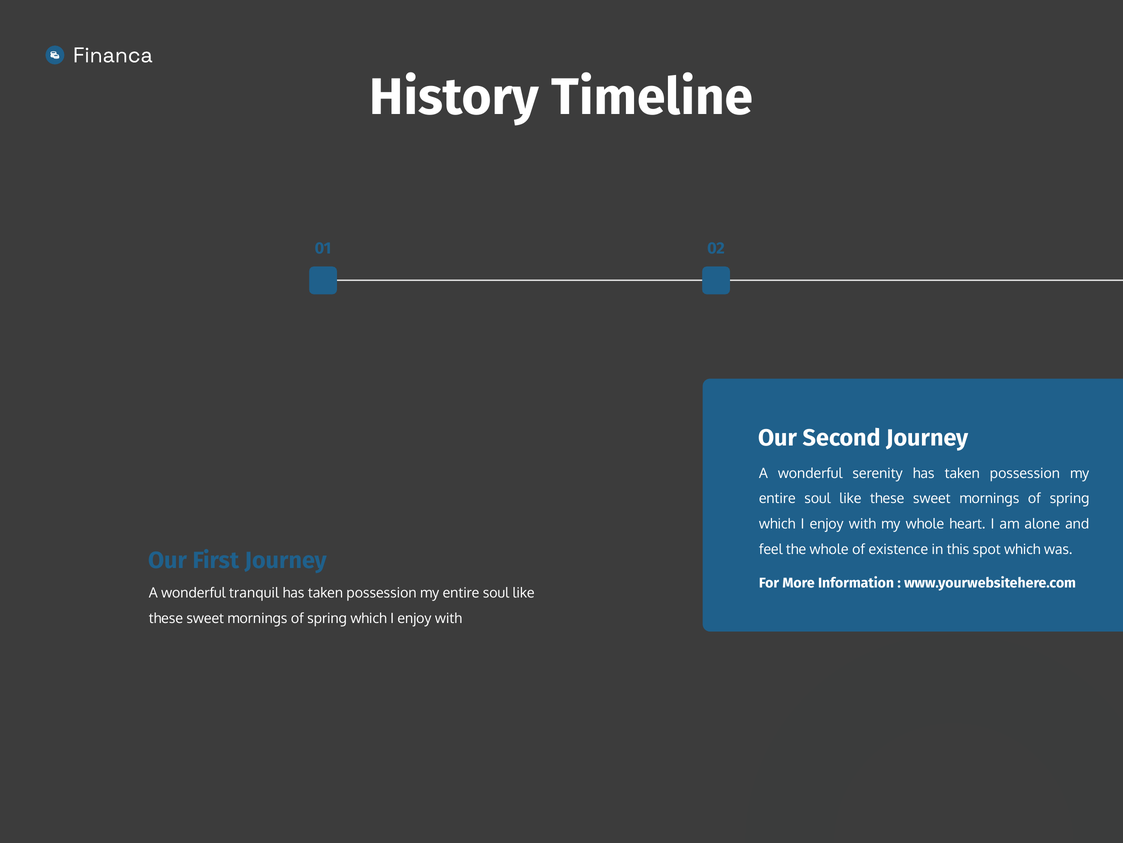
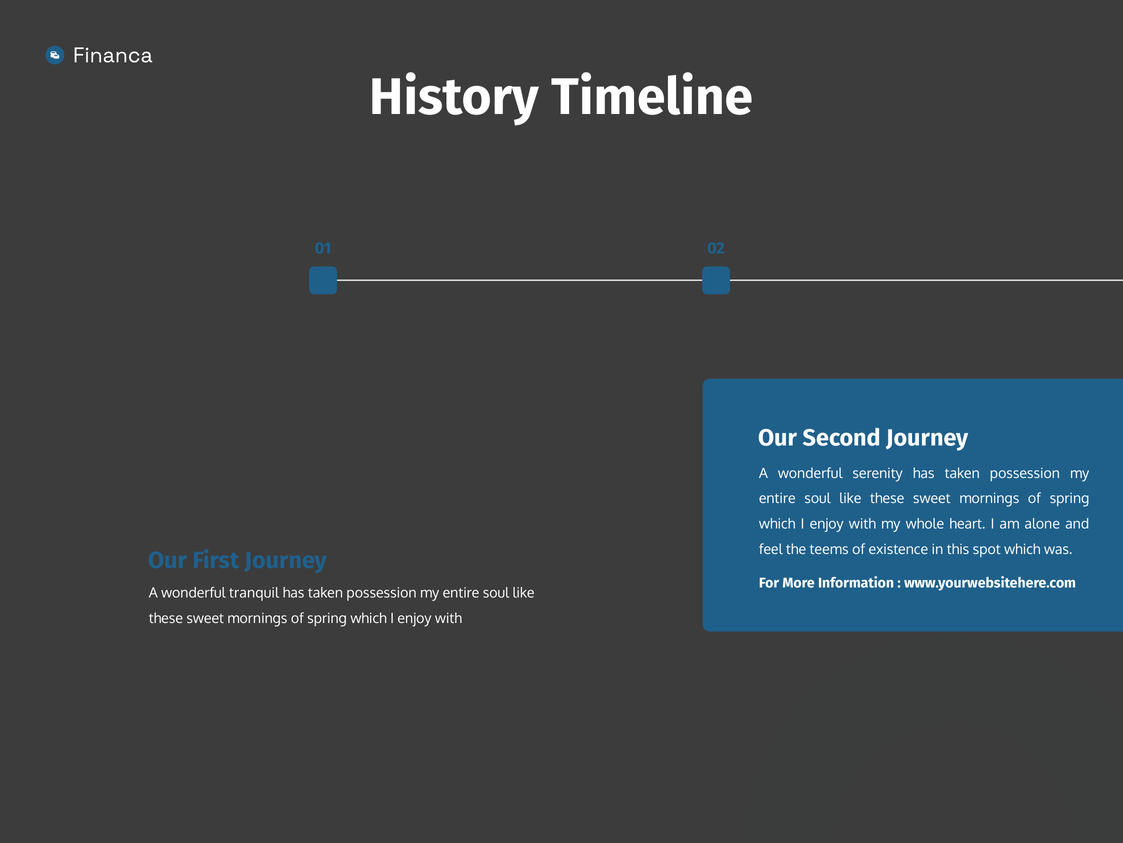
the whole: whole -> teems
